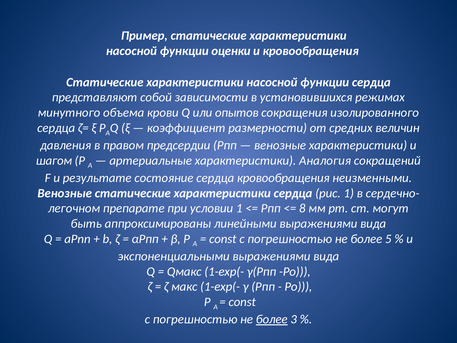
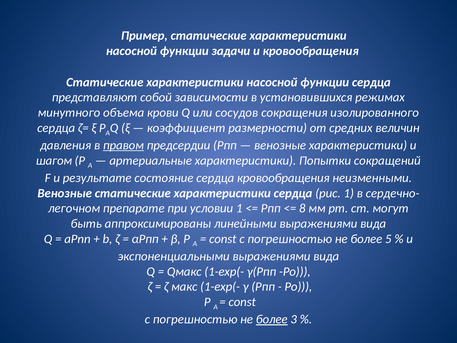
оценки: оценки -> задачи
опытов: опытов -> сосудов
правом underline: none -> present
Аналогия: Аналогия -> Попытки
